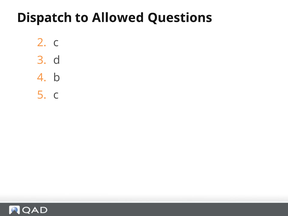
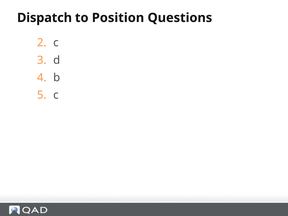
Allowed: Allowed -> Position
